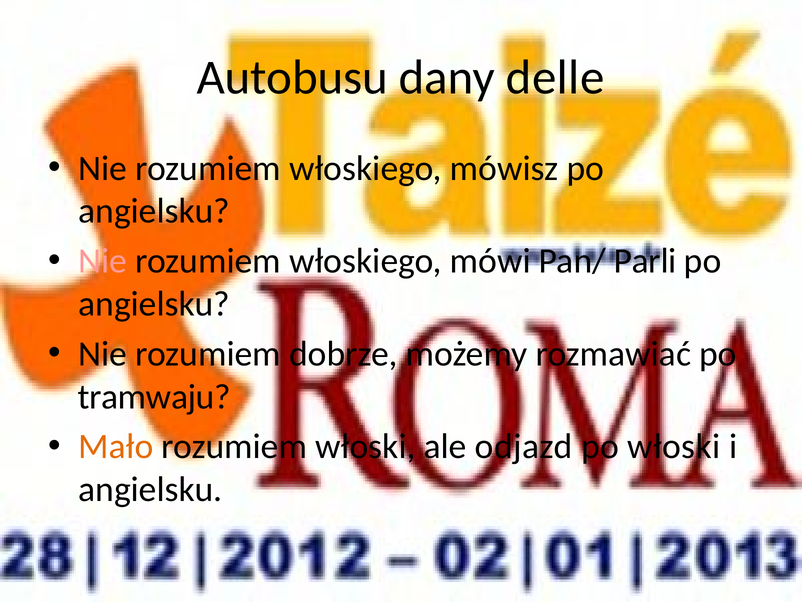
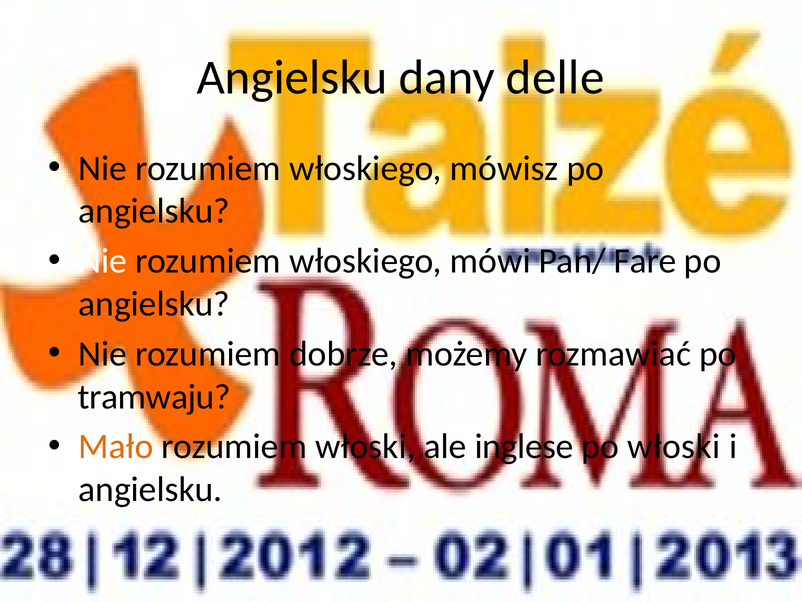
Autobusu at (292, 78): Autobusu -> Angielsku
Nie at (103, 261) colour: pink -> white
Parli: Parli -> Fare
odjazd: odjazd -> inglese
